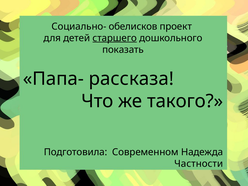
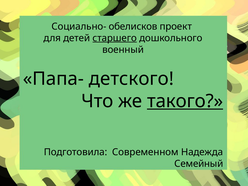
показать: показать -> военный
рассказа: рассказа -> детского
такого underline: none -> present
Частности: Частности -> Семейный
